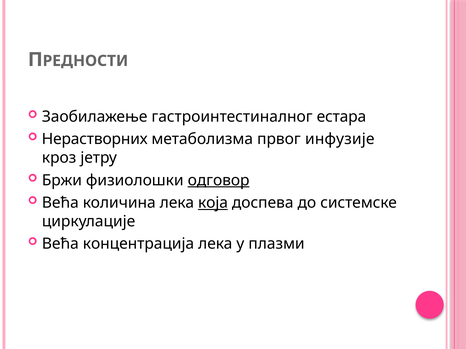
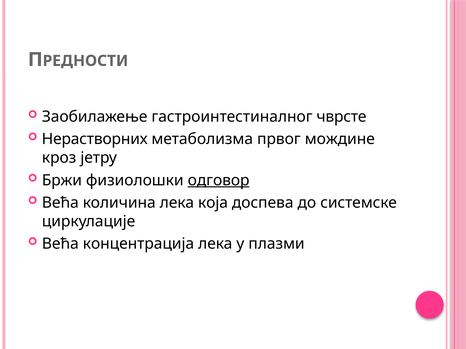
естара: естара -> чврсте
инфузије: инфузије -> мождине
која underline: present -> none
